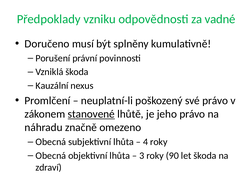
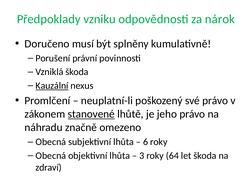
vadné: vadné -> nárok
Kauzální underline: none -> present
4: 4 -> 6
90: 90 -> 64
